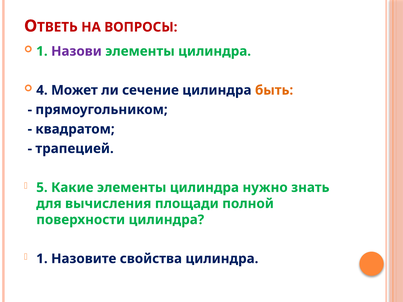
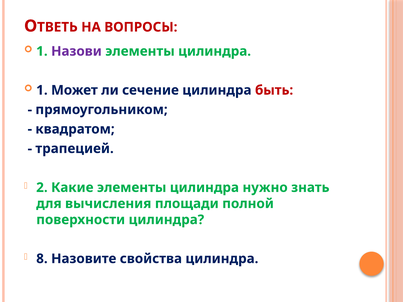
4 at (42, 90): 4 -> 1
быть colour: orange -> red
5: 5 -> 2
1 at (42, 259): 1 -> 8
